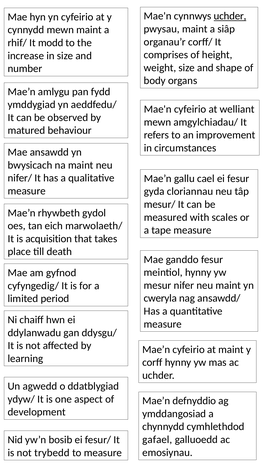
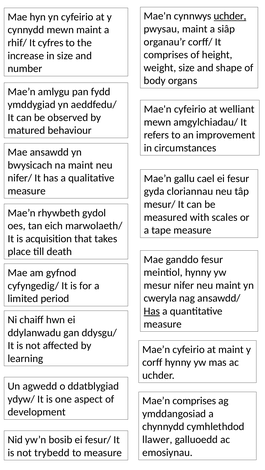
modd: modd -> cyfres
Has at (152, 312) underline: none -> present
Mae’n defnyddio: defnyddio -> comprises
gafael: gafael -> llawer
